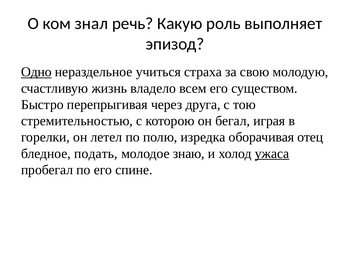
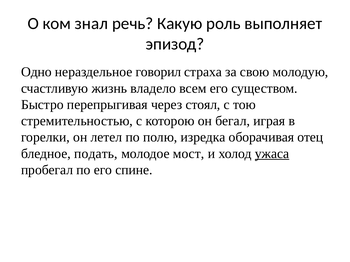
Одно underline: present -> none
учиться: учиться -> говорил
друга: друга -> стоял
знаю: знаю -> мост
